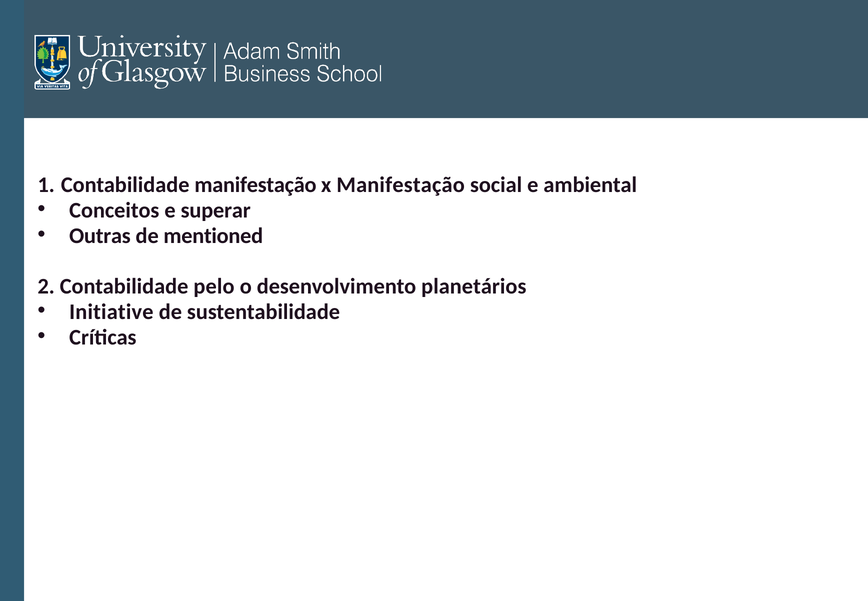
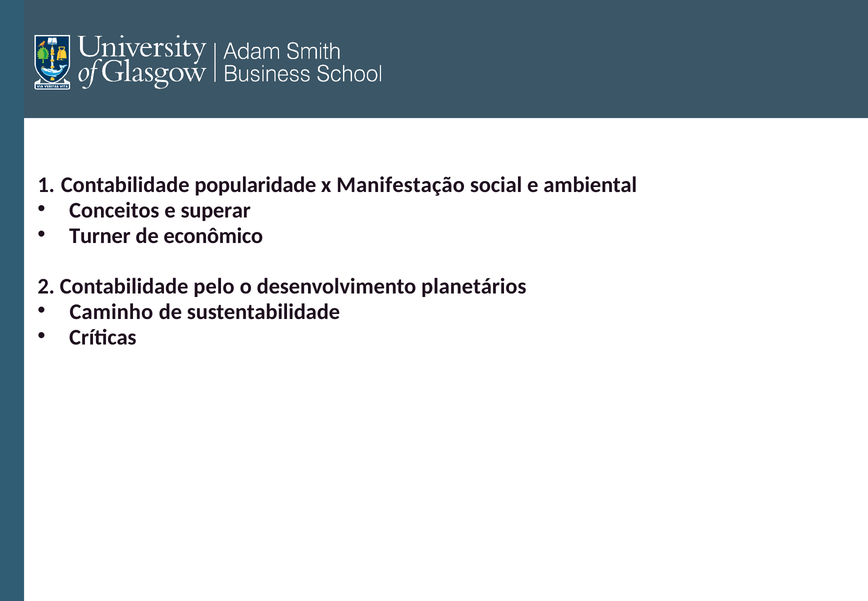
Contabilidade manifestação: manifestação -> popularidade
Outras: Outras -> Turner
mentioned: mentioned -> econômico
Initiative: Initiative -> Caminho
